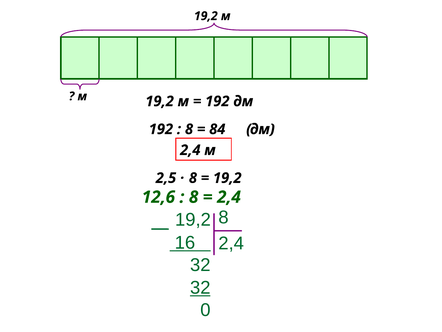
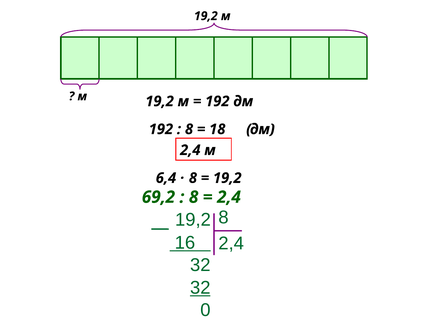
84: 84 -> 18
2,5: 2,5 -> 6,4
12,6: 12,6 -> 69,2
